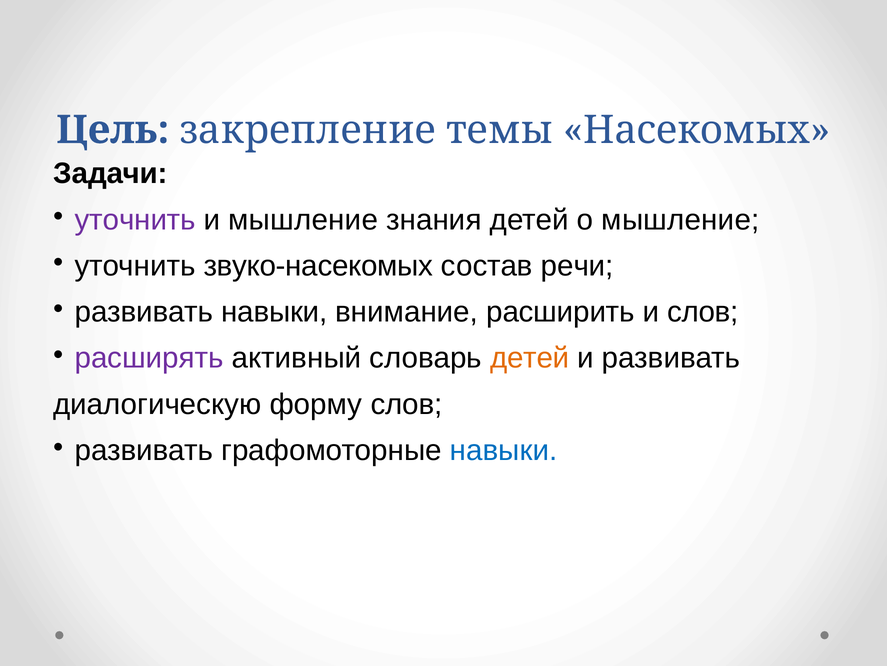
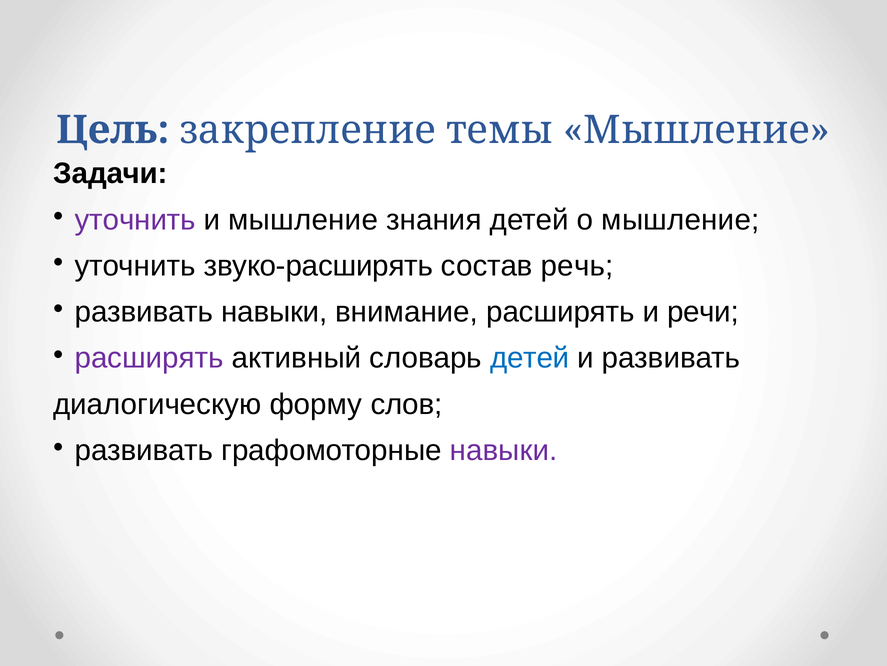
темы Насекомых: Насекомых -> Мышление
звуко-насекомых: звуко-насекомых -> звуко-расширять
речи: речи -> речь
внимание расширить: расширить -> расширять
и слов: слов -> речи
детей at (530, 358) colour: orange -> blue
навыки at (504, 450) colour: blue -> purple
